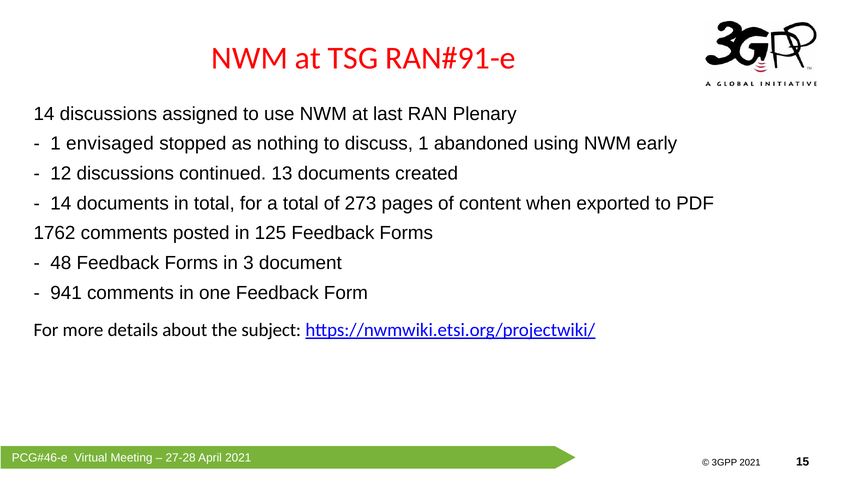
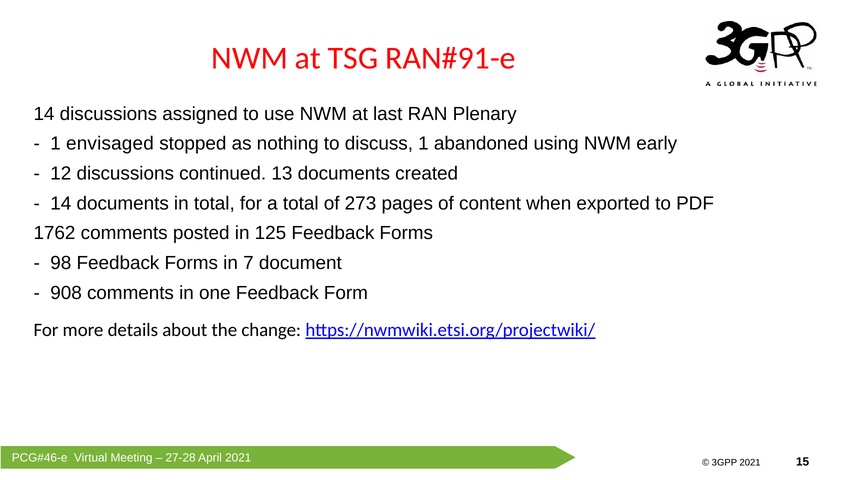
48: 48 -> 98
3: 3 -> 7
941: 941 -> 908
subject: subject -> change
